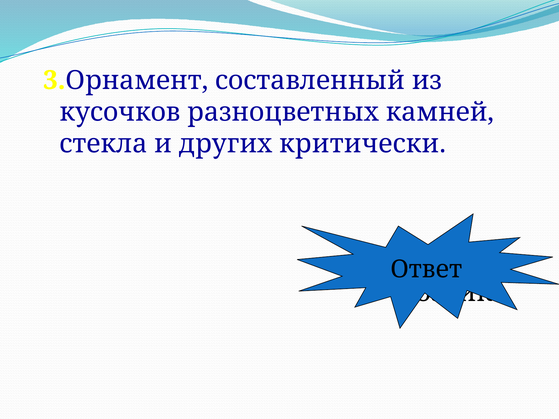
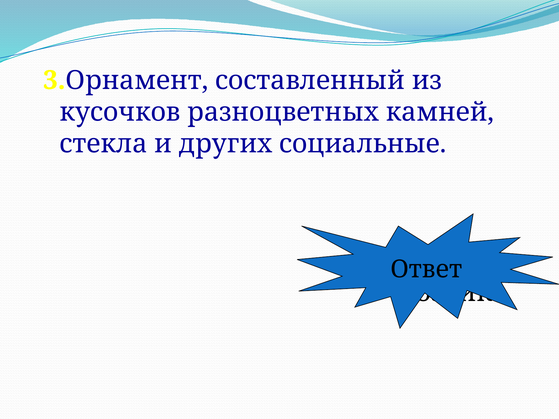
критически: критически -> социальные
